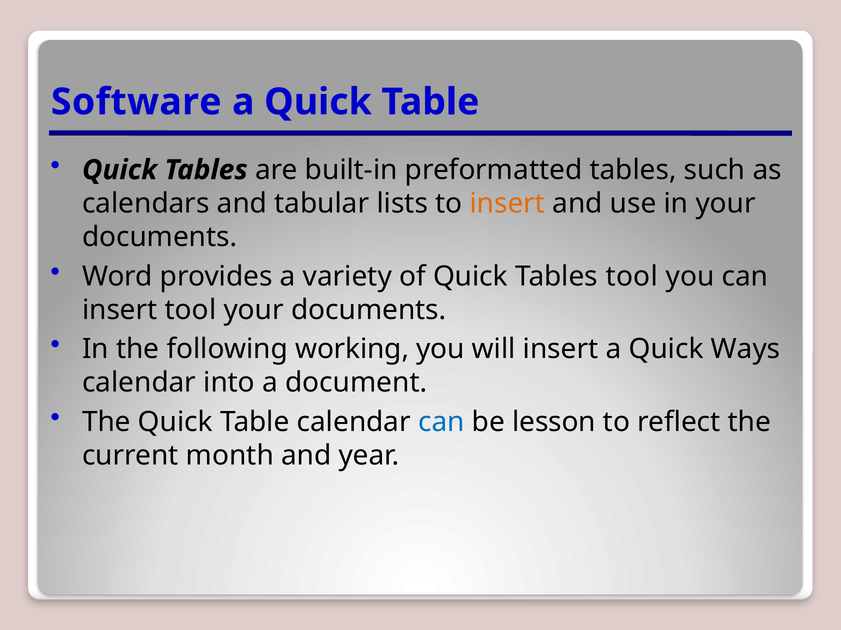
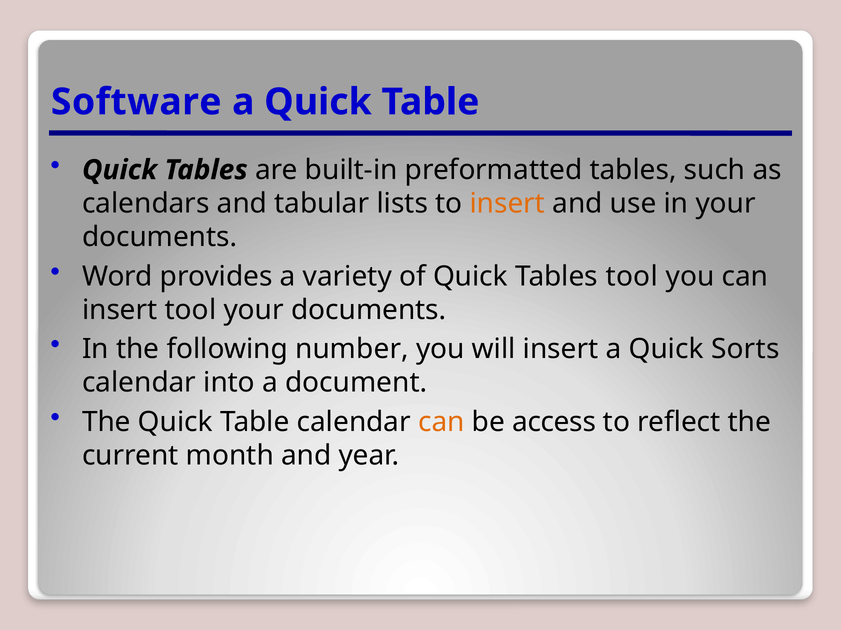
working: working -> number
Ways: Ways -> Sorts
can at (441, 422) colour: blue -> orange
lesson: lesson -> access
